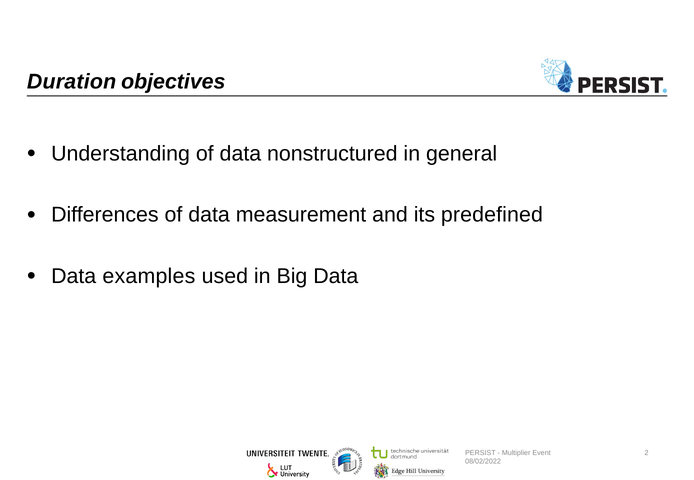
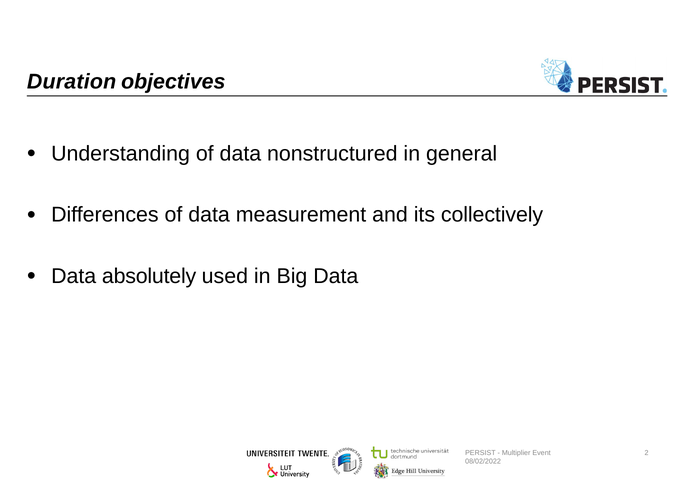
predefined: predefined -> collectively
examples: examples -> absolutely
